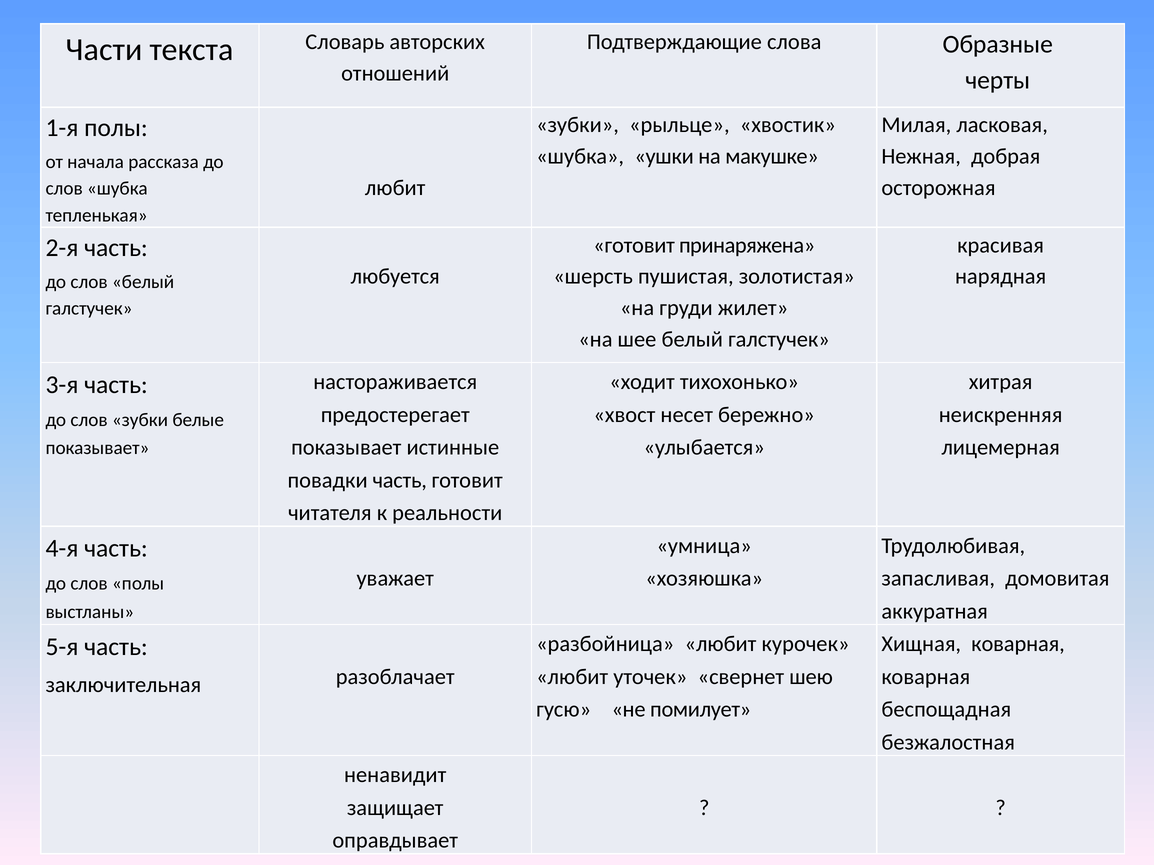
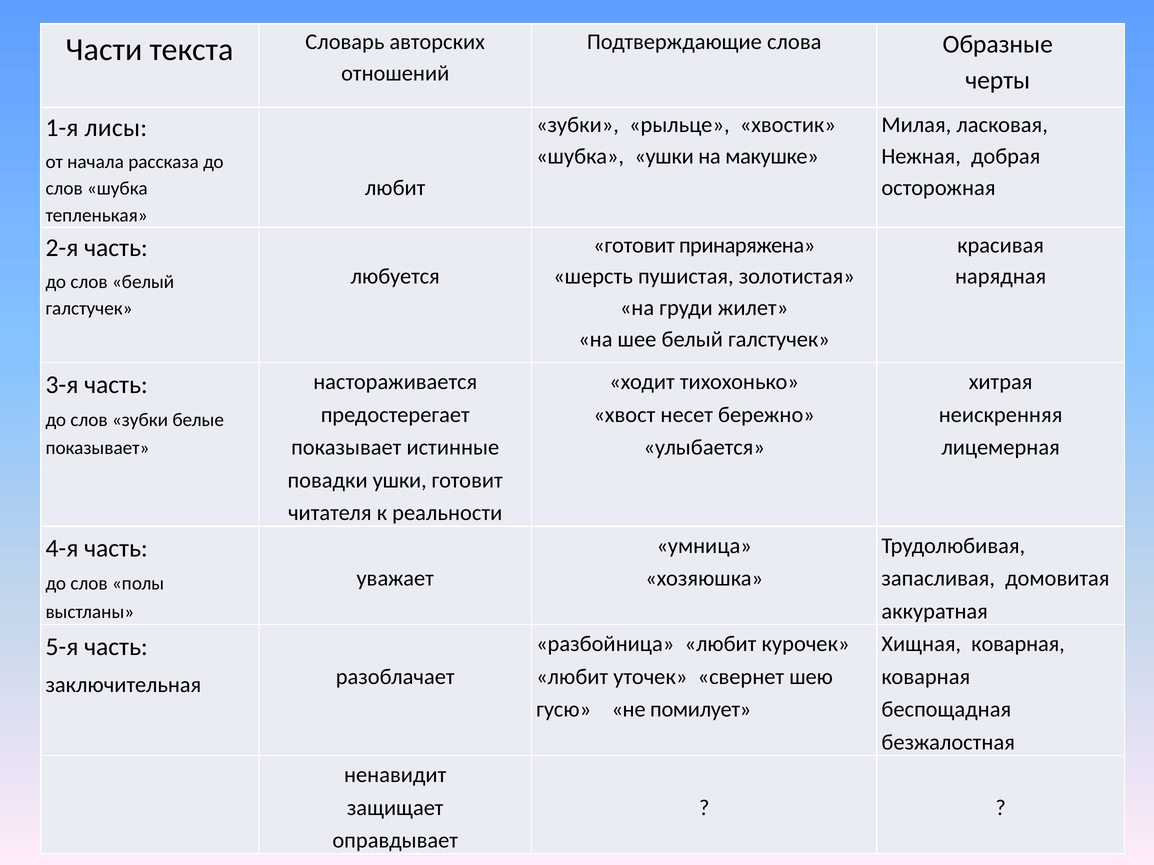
1-я полы: полы -> лисы
повадки часть: часть -> ушки
